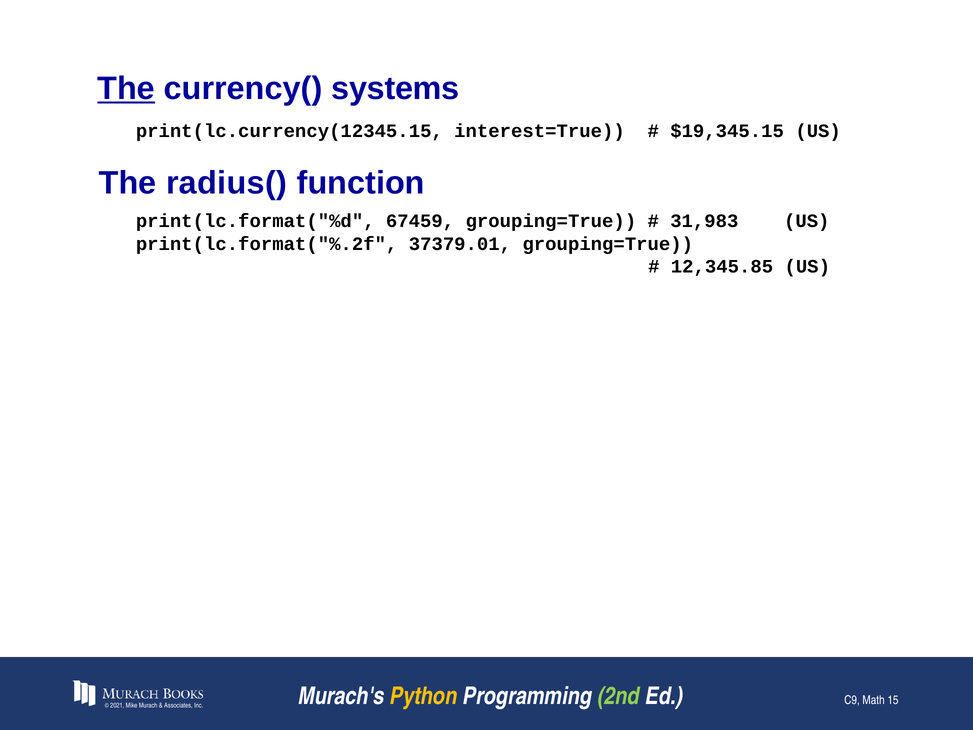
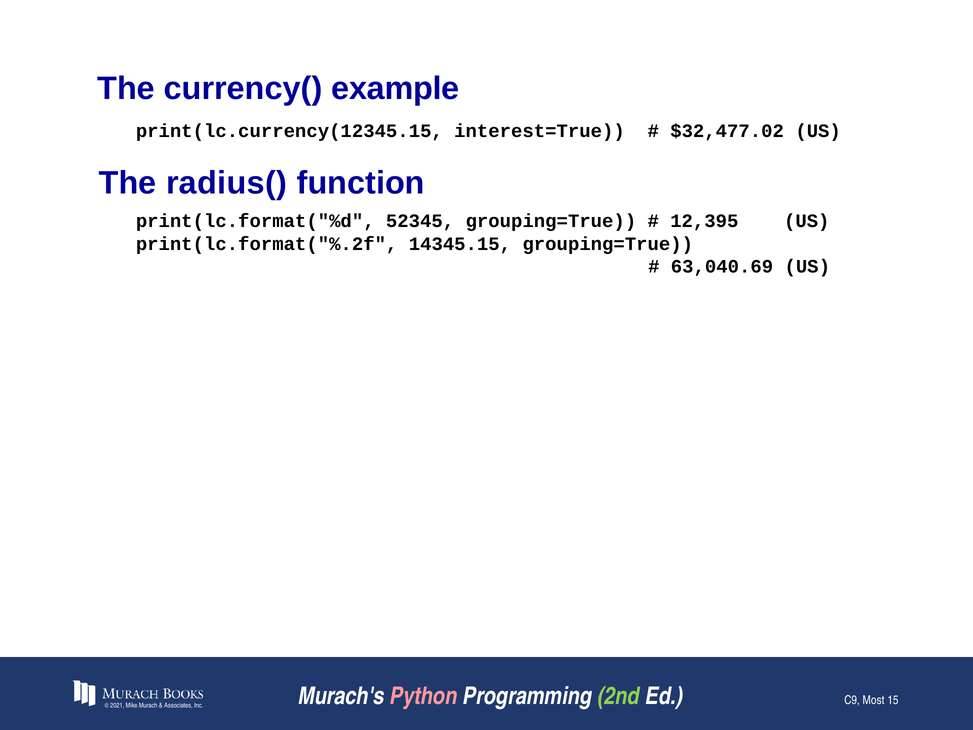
The at (126, 88) underline: present -> none
systems: systems -> example
$19,345.15: $19,345.15 -> $32,477.02
67459: 67459 -> 52345
31,983: 31,983 -> 12,395
37379.01: 37379.01 -> 14345.15
12,345.85: 12,345.85 -> 63,040.69
Python colour: yellow -> pink
Math: Math -> Most
